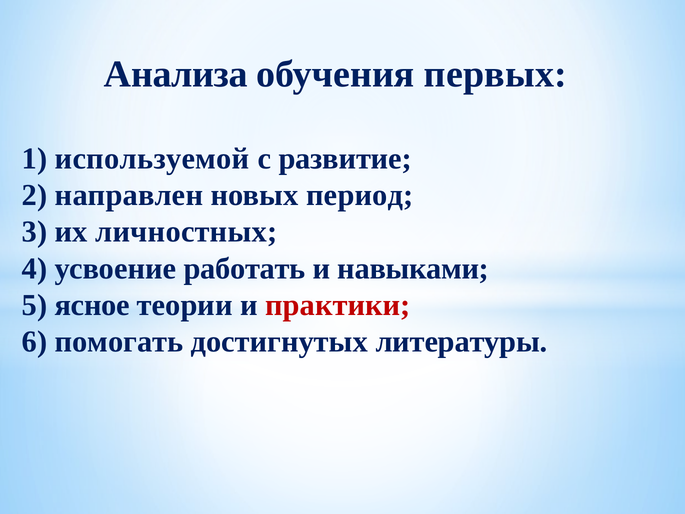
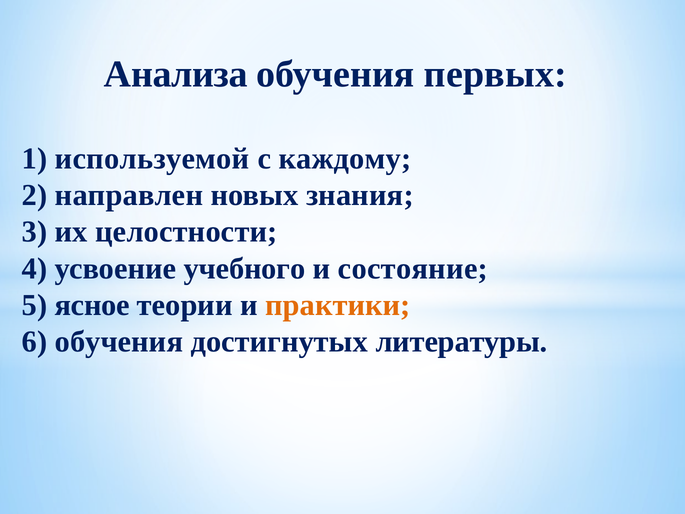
развитие: развитие -> каждому
период: период -> знания
личностных: личностных -> целостности
работать: работать -> учебного
навыками: навыками -> состояние
практики colour: red -> orange
6 помогать: помогать -> обучения
